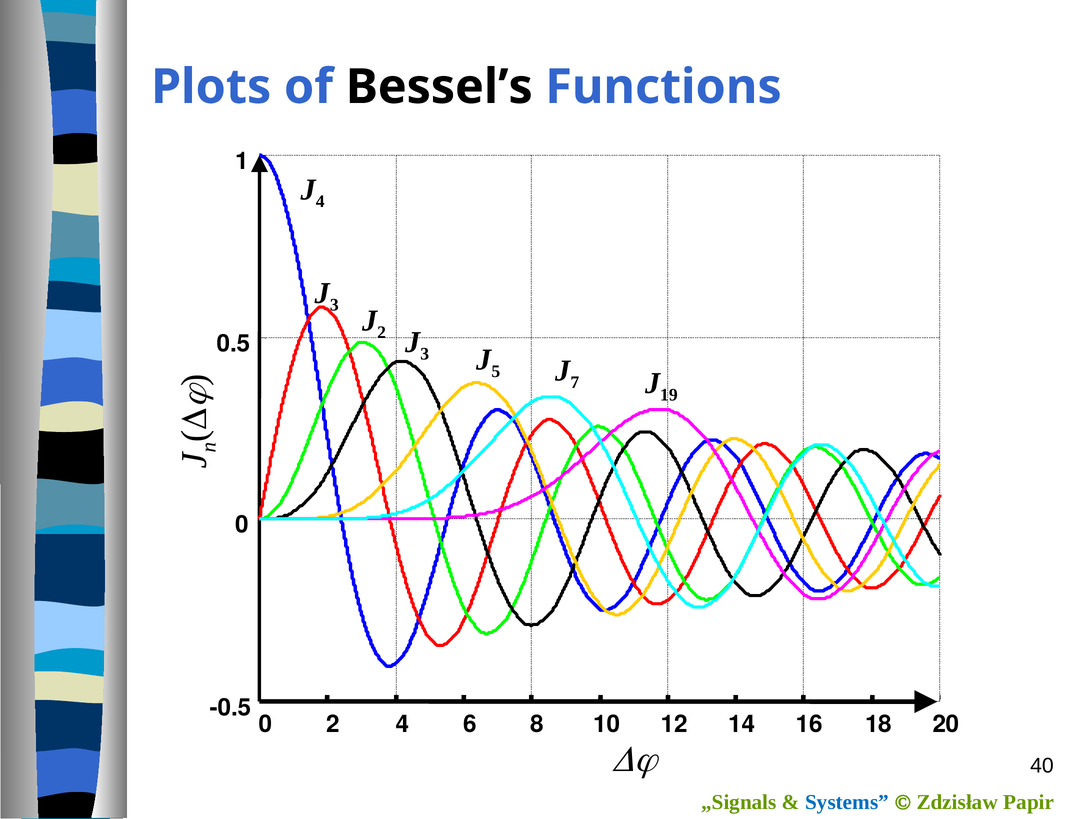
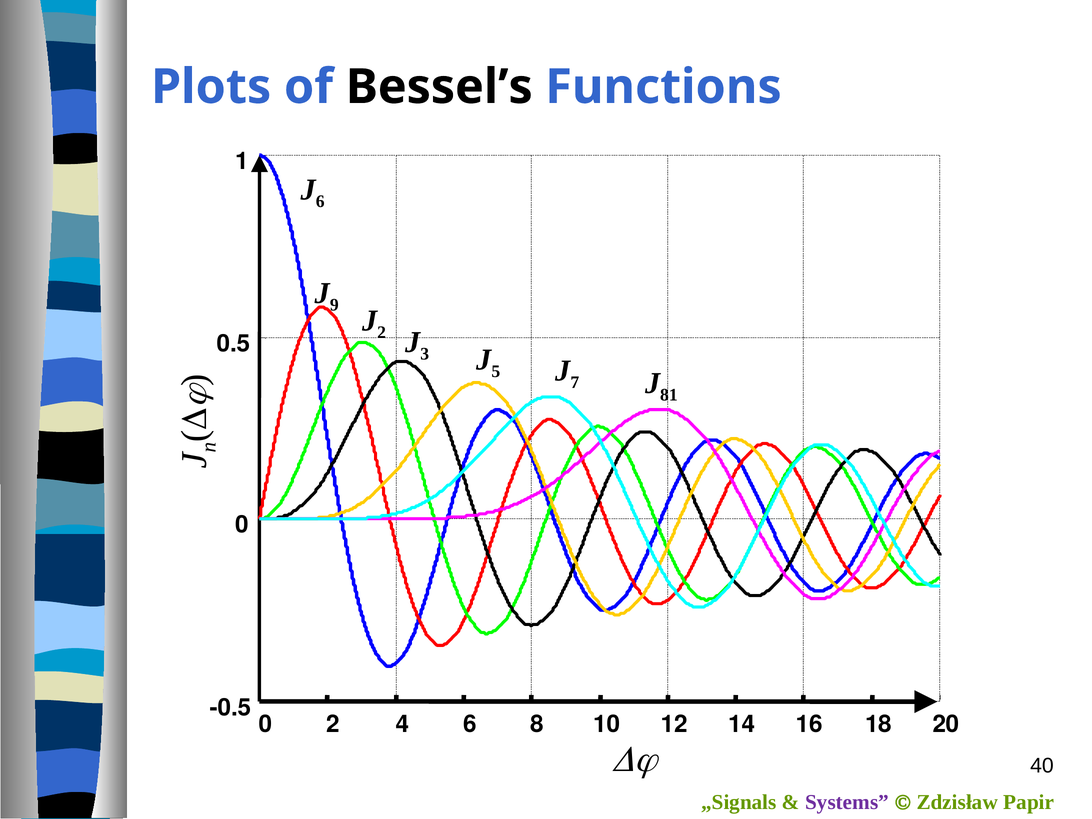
4 at (320, 201): 4 -> 6
3 at (334, 305): 3 -> 9
19: 19 -> 81
Systems colour: blue -> purple
